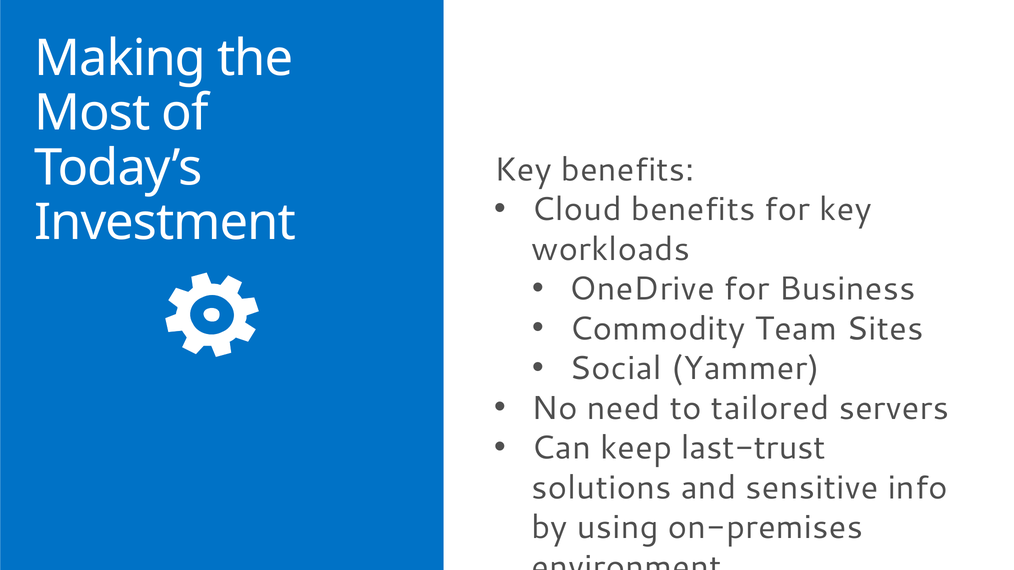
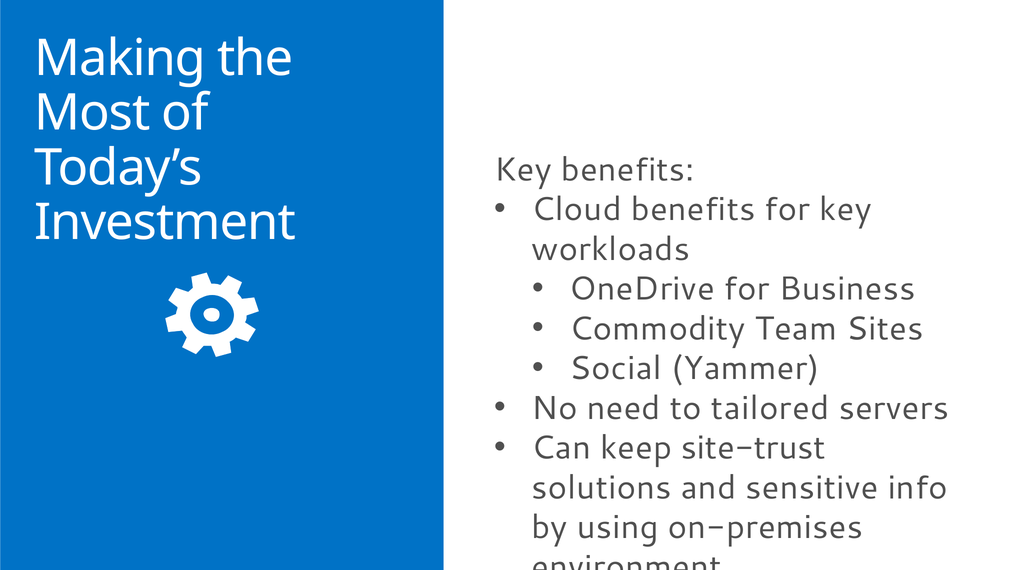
last-trust: last-trust -> site-trust
